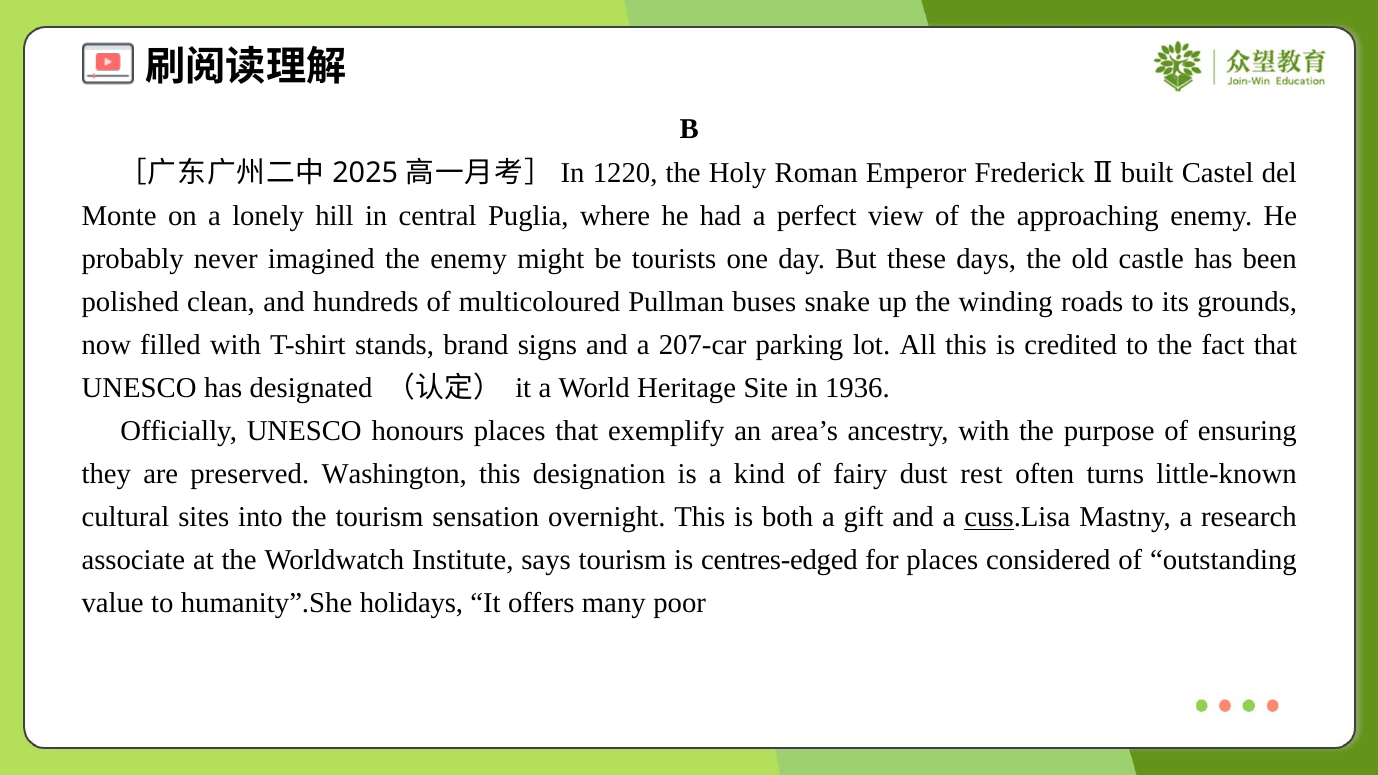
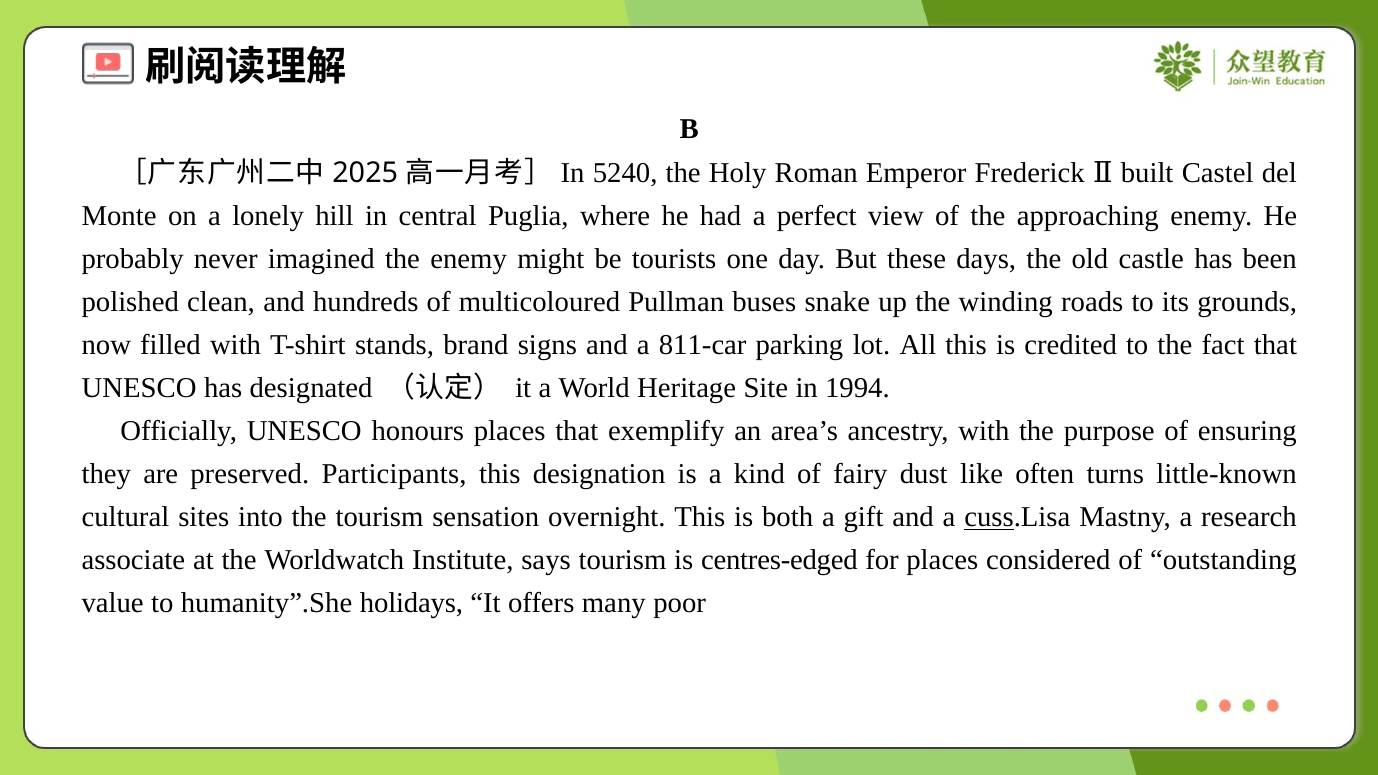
1220: 1220 -> 5240
207-car: 207-car -> 811-car
1936: 1936 -> 1994
Washington: Washington -> Participants
rest: rest -> like
